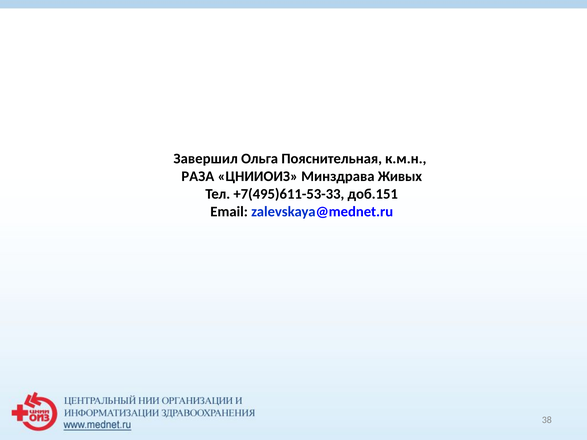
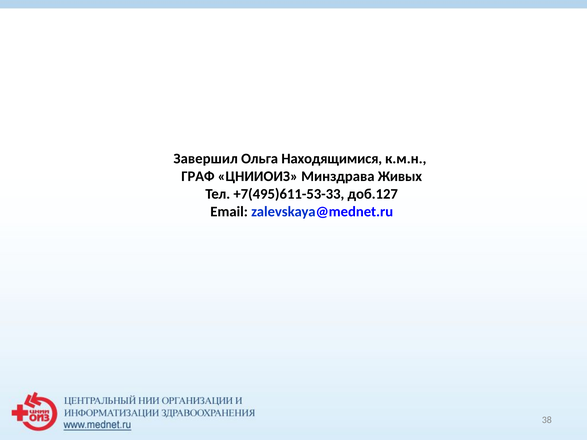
Пояснительная: Пояснительная -> Находящимися
РАЗА: РАЗА -> ГРАФ
доб.151: доб.151 -> доб.127
